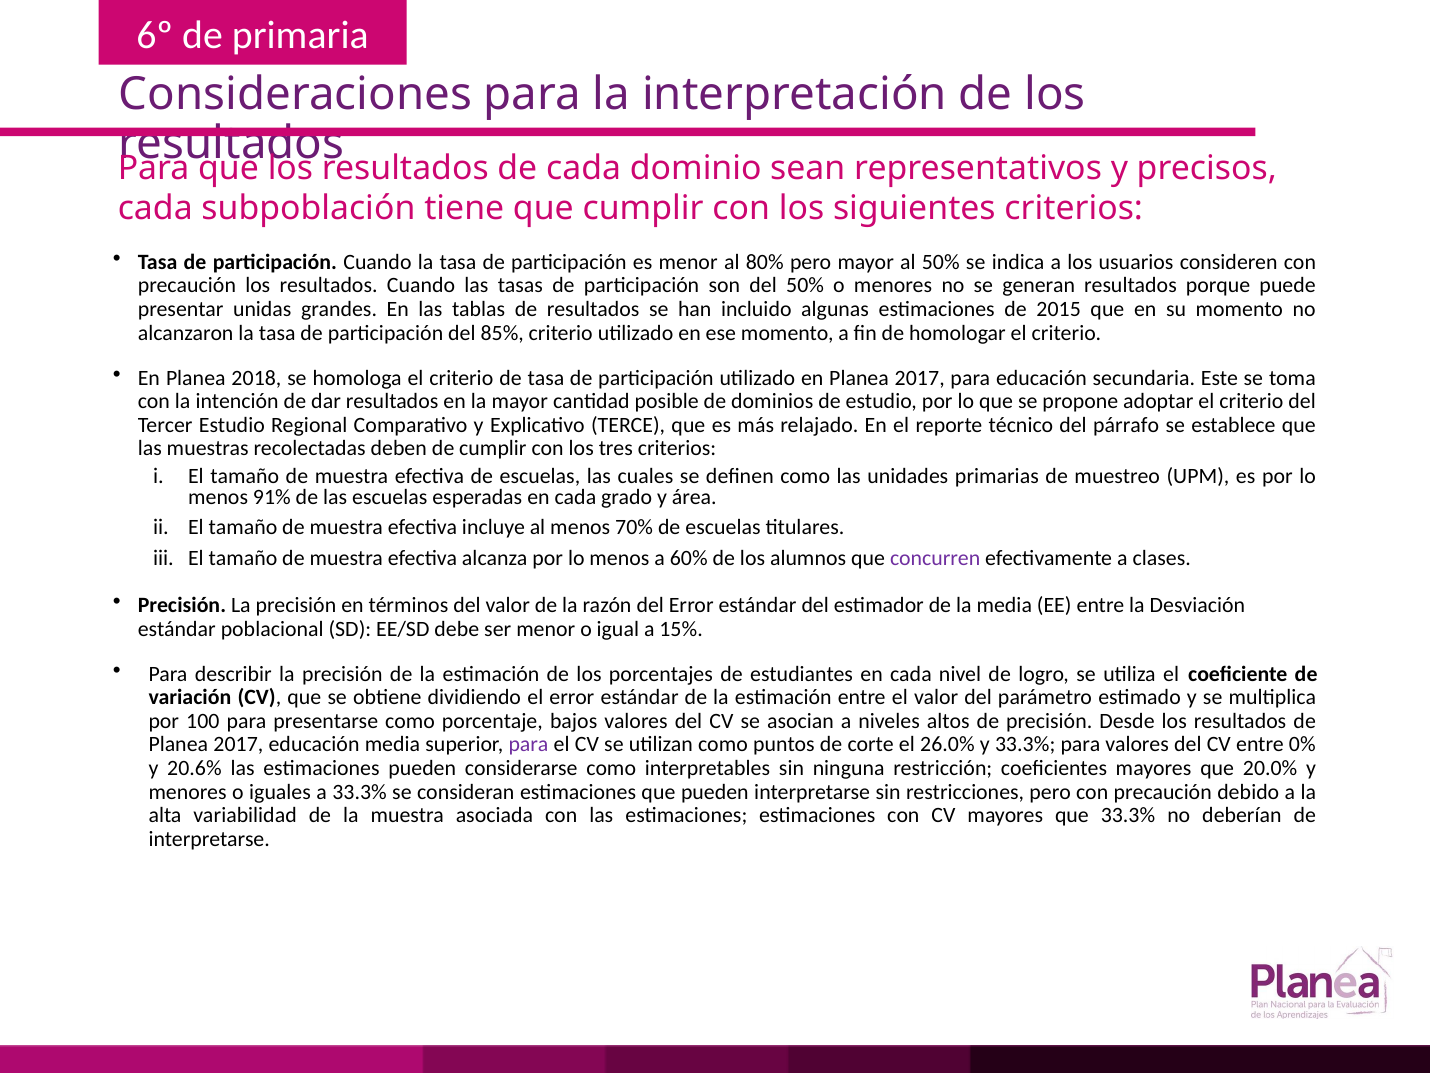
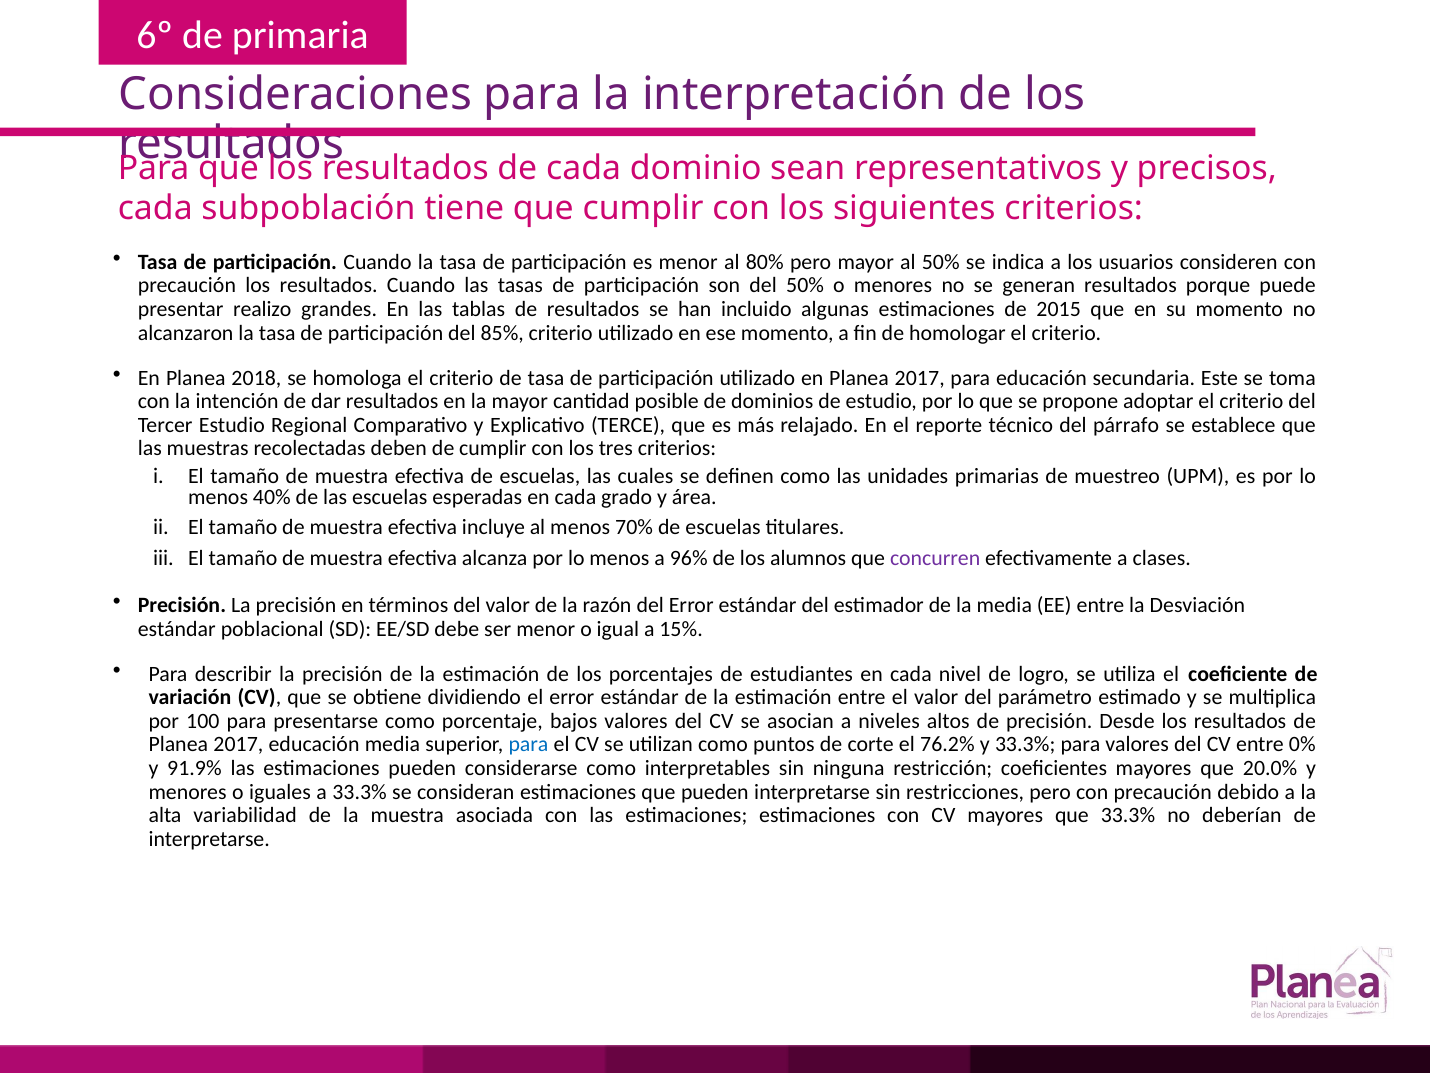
unidas: unidas -> realizo
91%: 91% -> 40%
60%: 60% -> 96%
para at (528, 744) colour: purple -> blue
26.0%: 26.0% -> 76.2%
20.6%: 20.6% -> 91.9%
